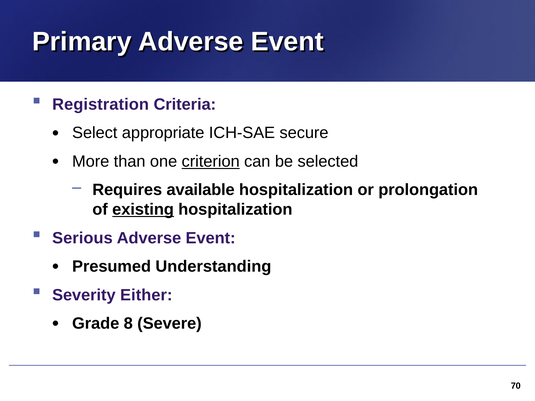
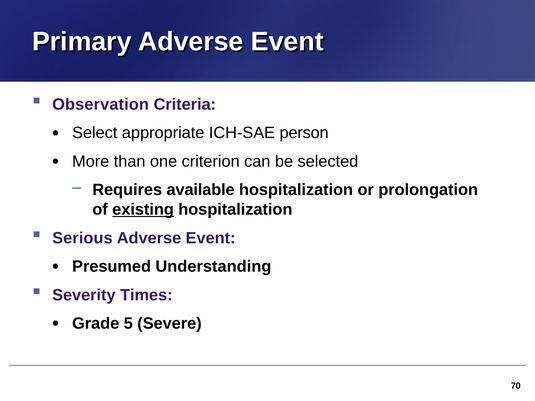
Registration: Registration -> Observation
secure: secure -> person
criterion underline: present -> none
Either: Either -> Times
8: 8 -> 5
